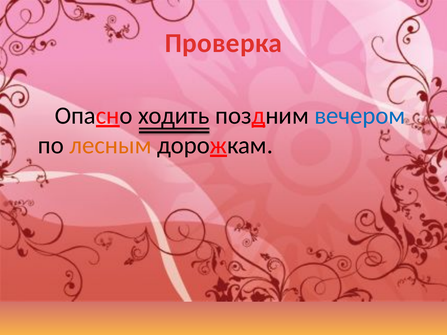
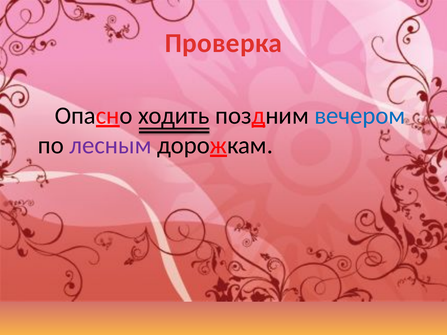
лесным colour: orange -> purple
